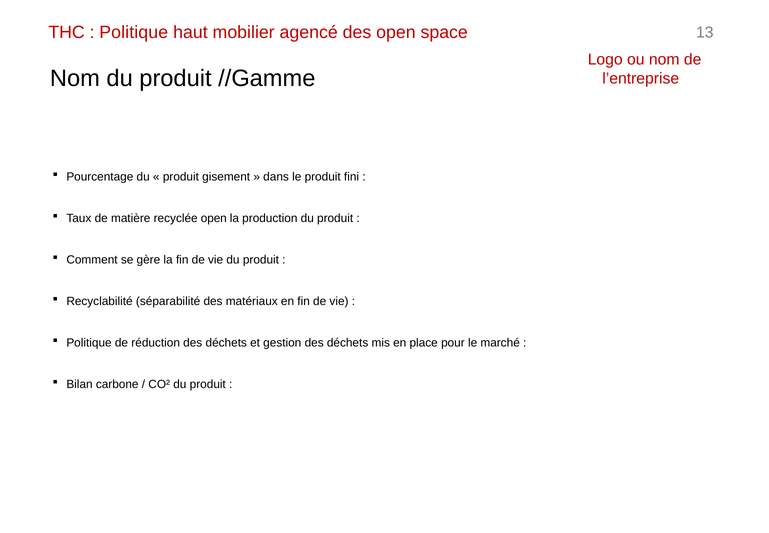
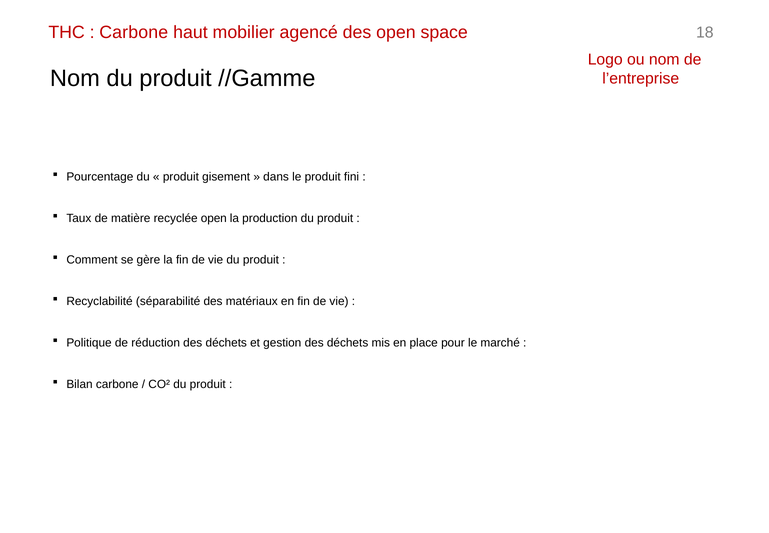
Politique at (134, 33): Politique -> Carbone
13: 13 -> 18
